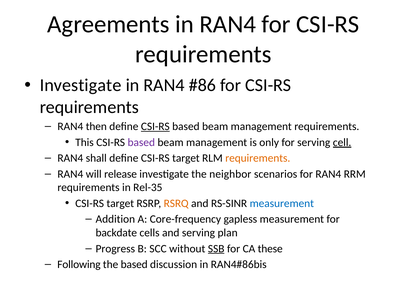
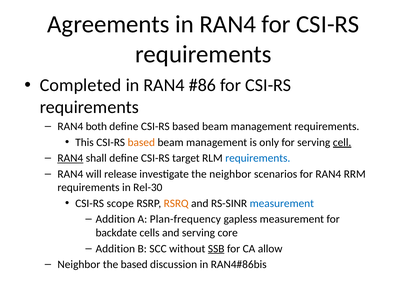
Investigate at (81, 85): Investigate -> Completed
then: then -> both
CSI-RS at (155, 127) underline: present -> none
based at (141, 142) colour: purple -> orange
RAN4 at (70, 158) underline: none -> present
requirements at (258, 158) colour: orange -> blue
Rel-35: Rel-35 -> Rel-30
target at (120, 204): target -> scope
Core-frequency: Core-frequency -> Plan-frequency
plan: plan -> core
Progress at (115, 249): Progress -> Addition
these: these -> allow
Following at (79, 265): Following -> Neighbor
